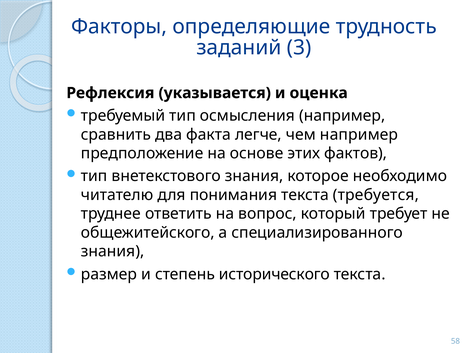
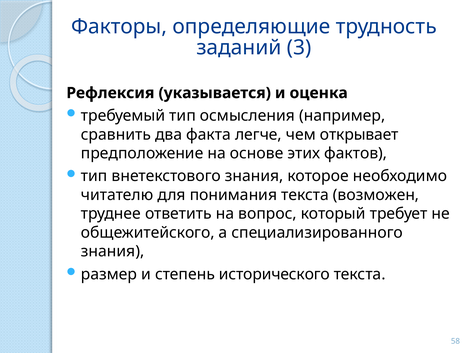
чем например: например -> открывает
требуется: требуется -> возможен
